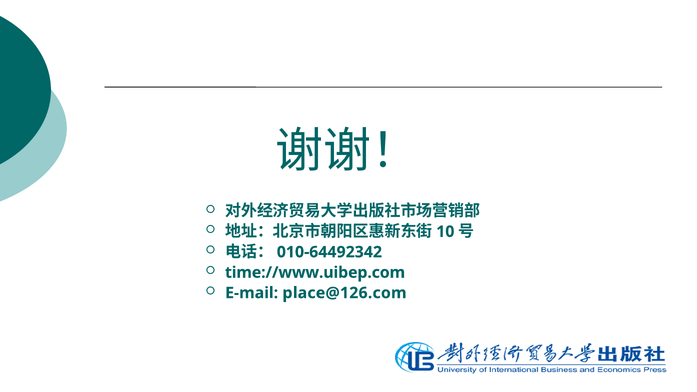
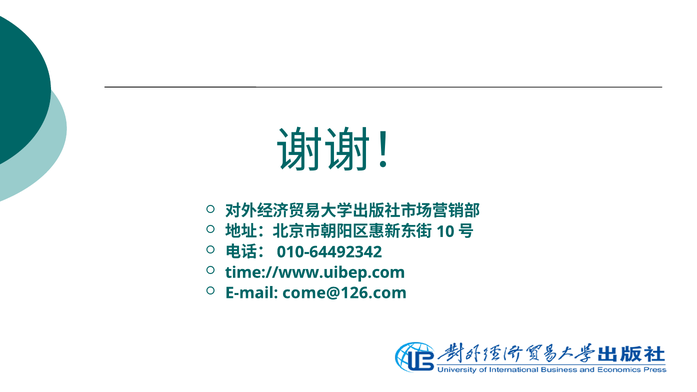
place@126.com: place@126.com -> come@126.com
